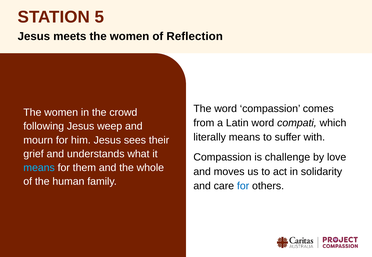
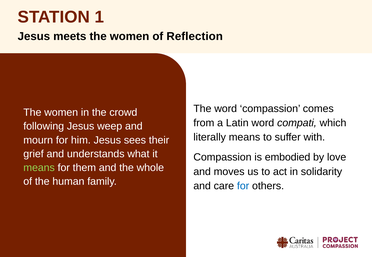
5: 5 -> 1
challenge: challenge -> embodied
means at (39, 168) colour: light blue -> light green
